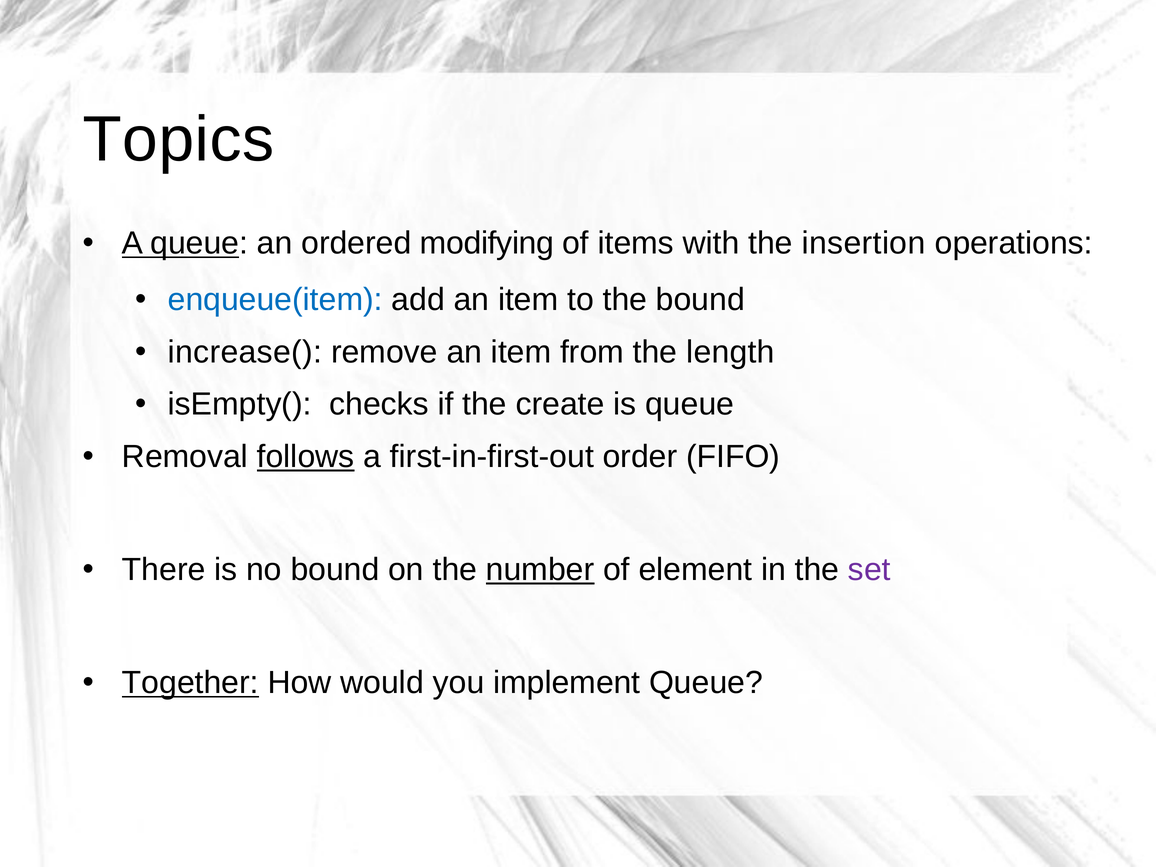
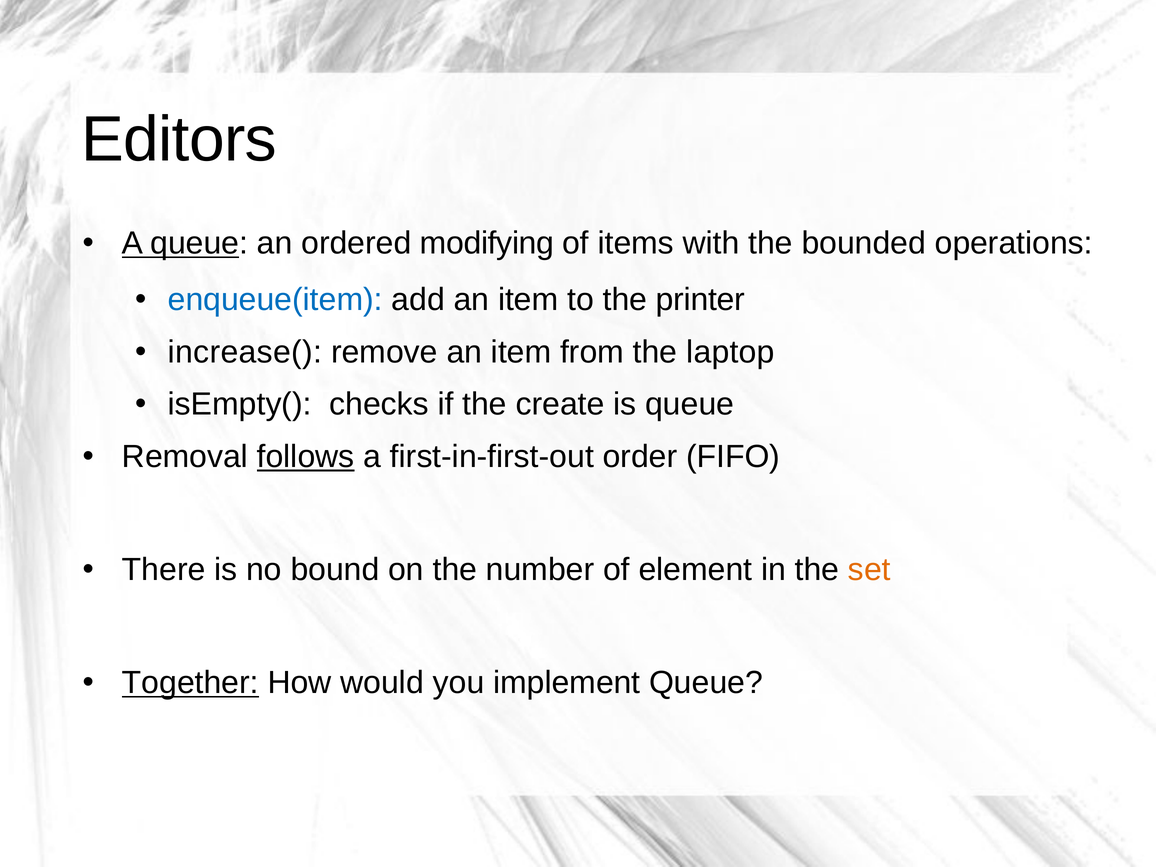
Topics: Topics -> Editors
insertion: insertion -> bounded
the bound: bound -> printer
length: length -> laptop
number underline: present -> none
set colour: purple -> orange
